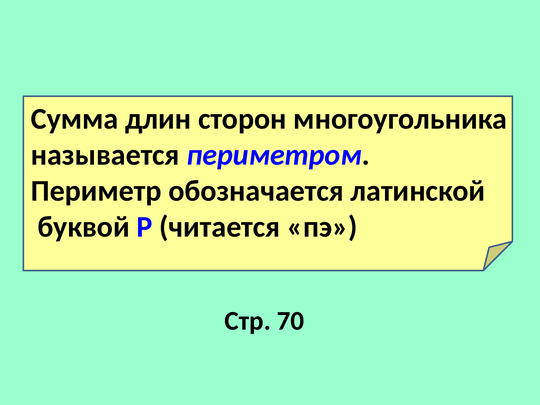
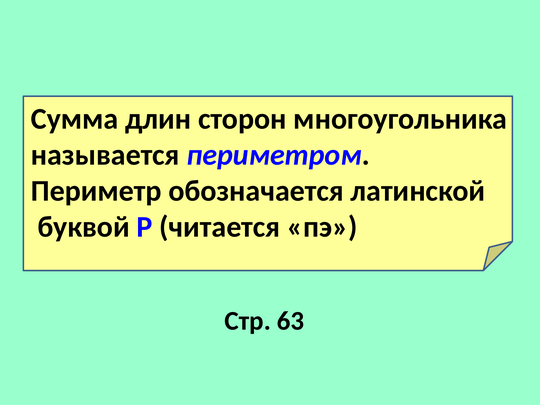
70: 70 -> 63
